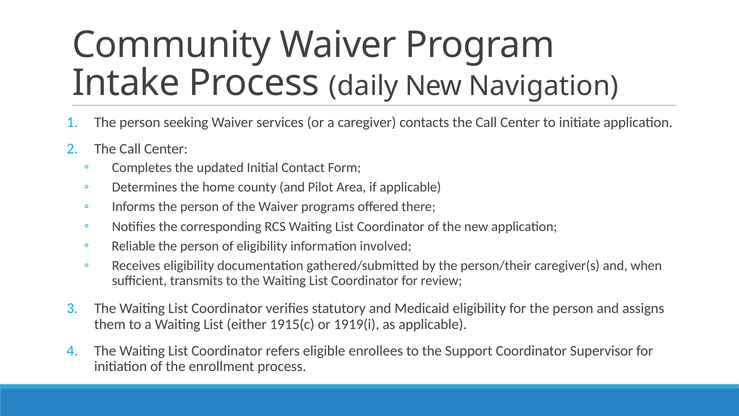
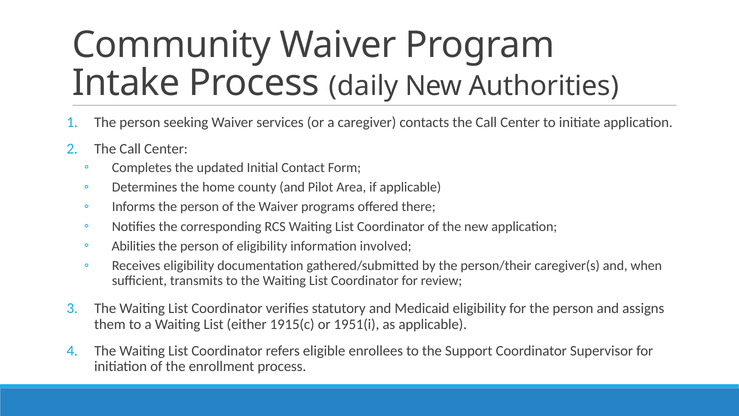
Navigation: Navigation -> Authorities
Reliable: Reliable -> Abilities
1919(i: 1919(i -> 1951(i
